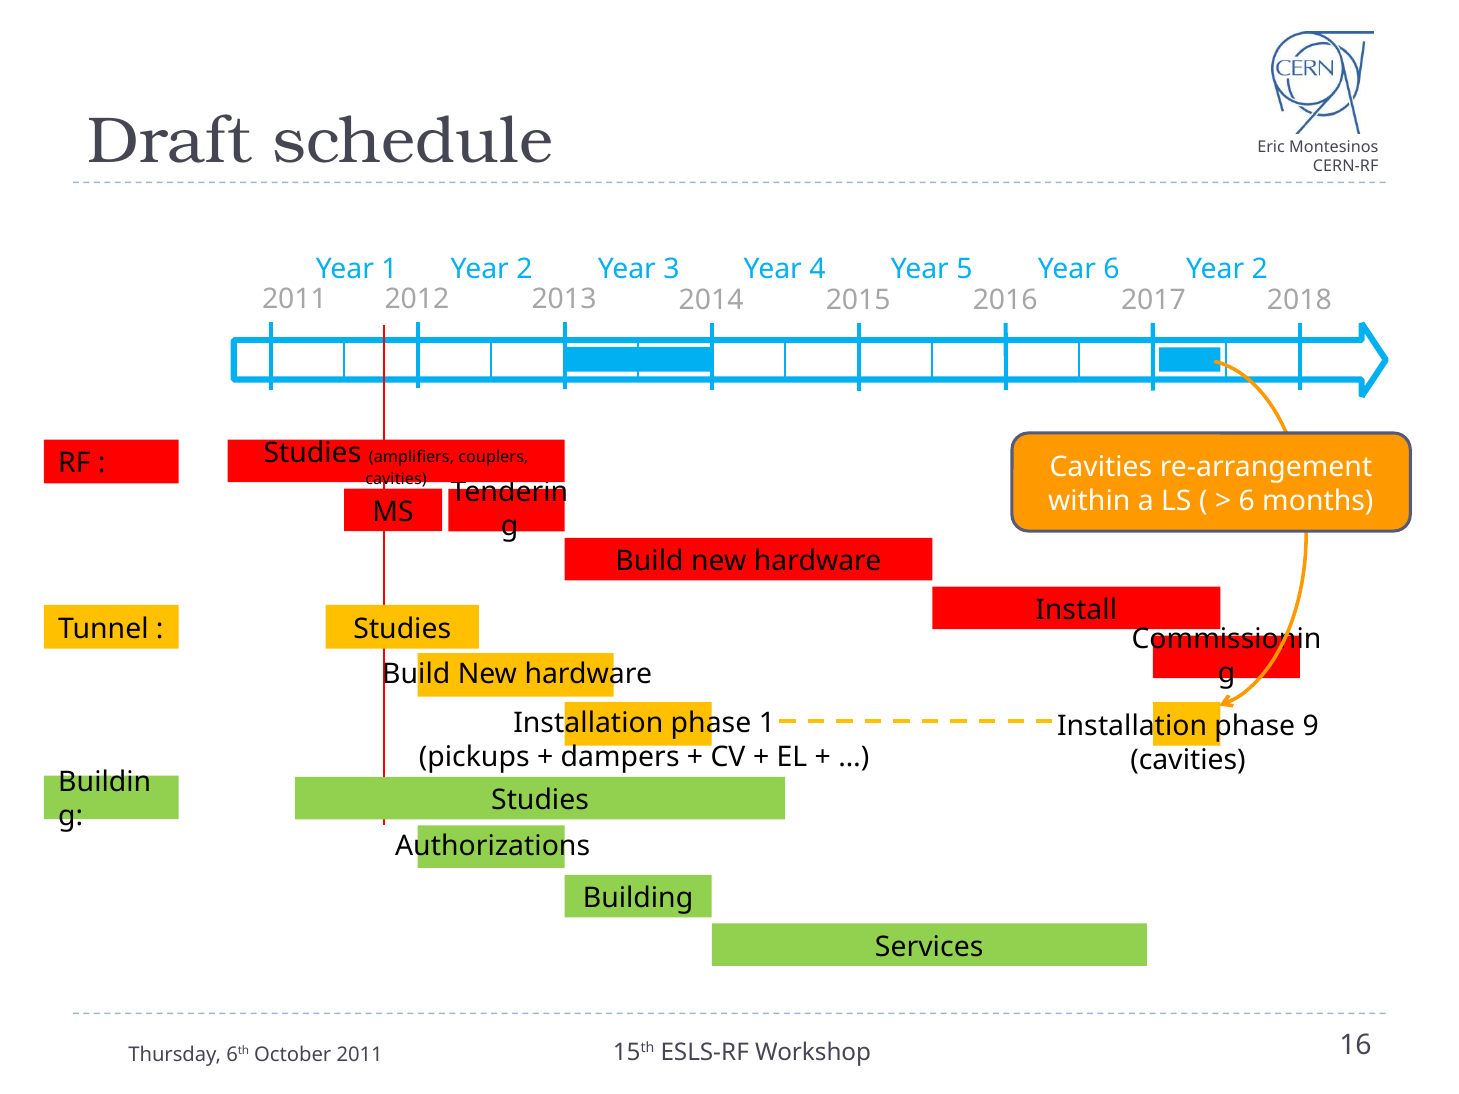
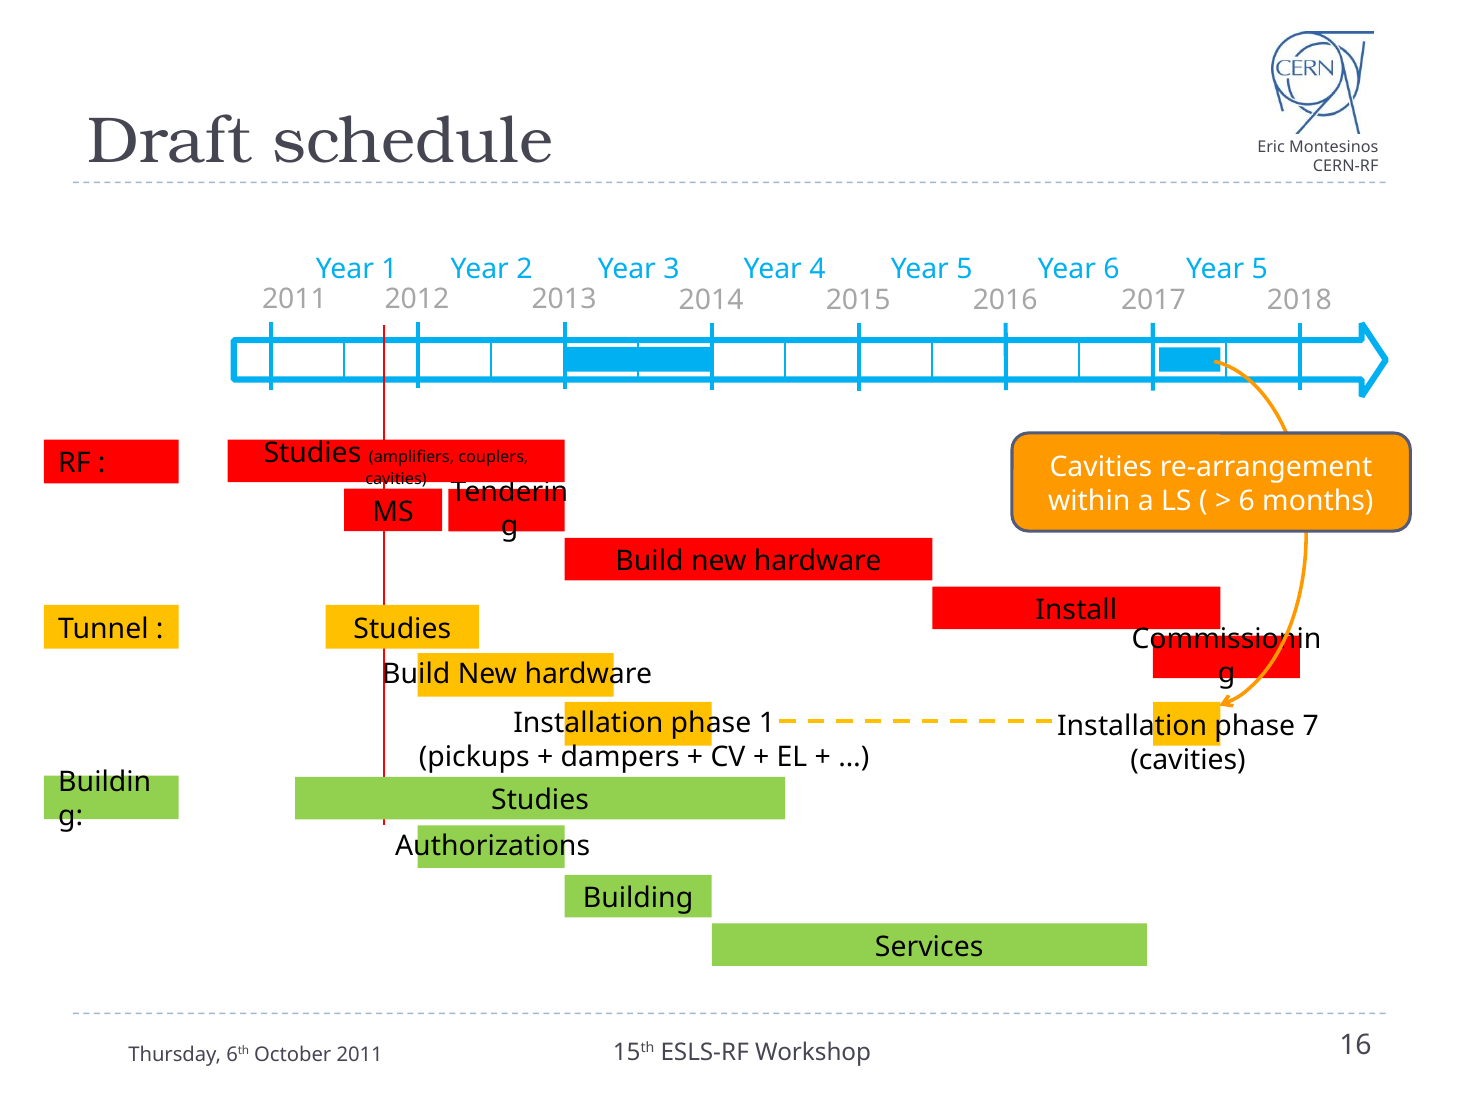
6 Year 2: 2 -> 5
9: 9 -> 7
